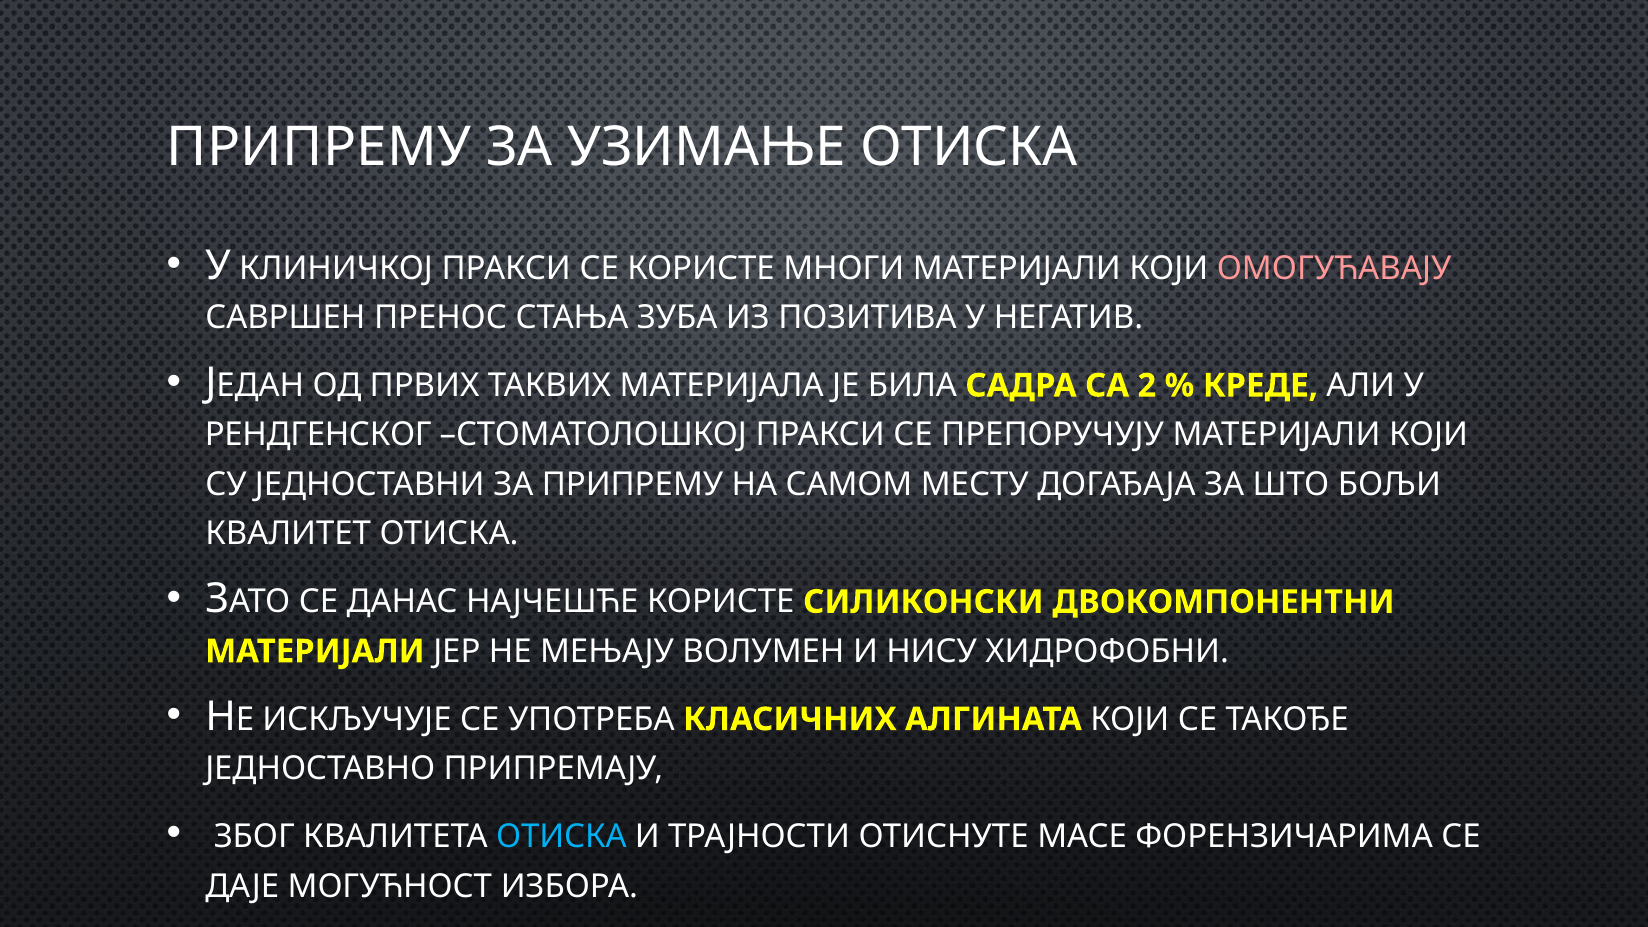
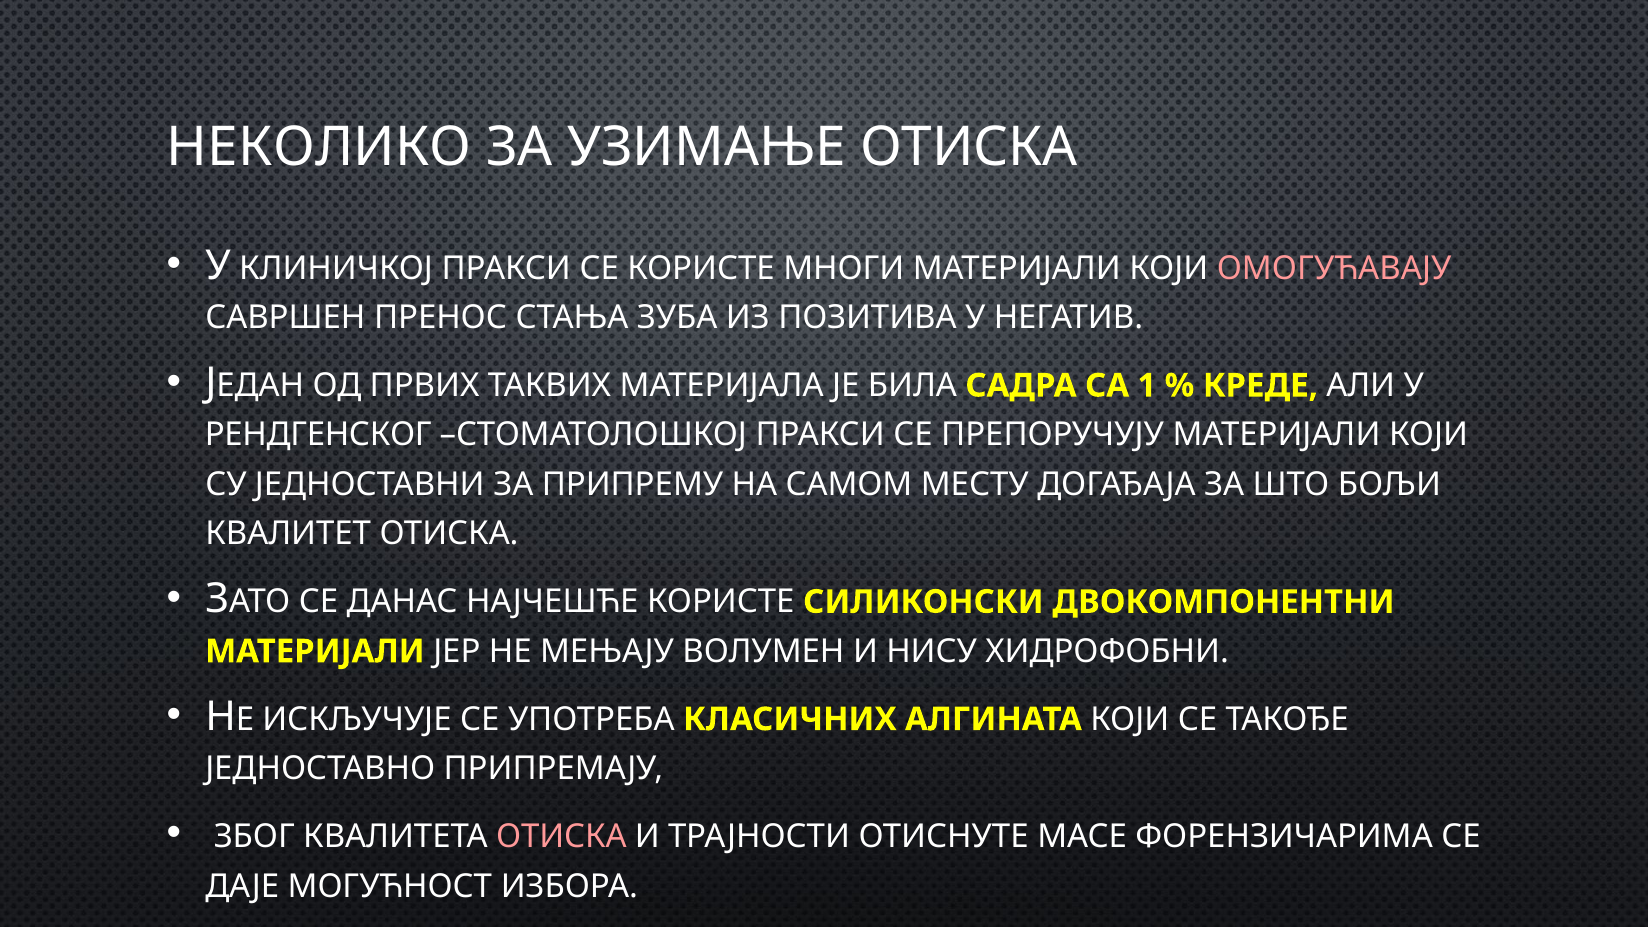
ПРИПРЕМУ at (319, 147): ПРИПРЕМУ -> НЕКОЛИКО
2: 2 -> 1
ОТИСКА at (561, 837) colour: light blue -> pink
